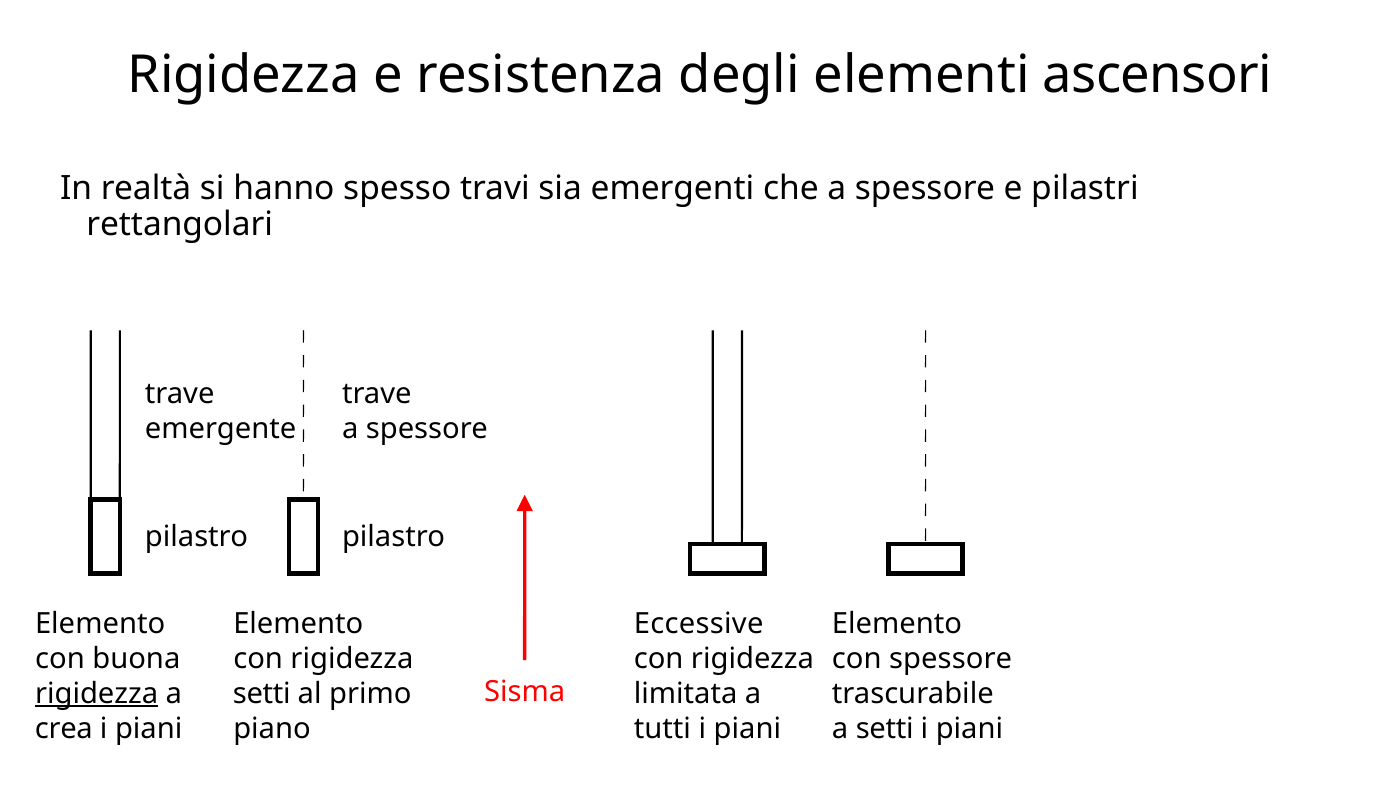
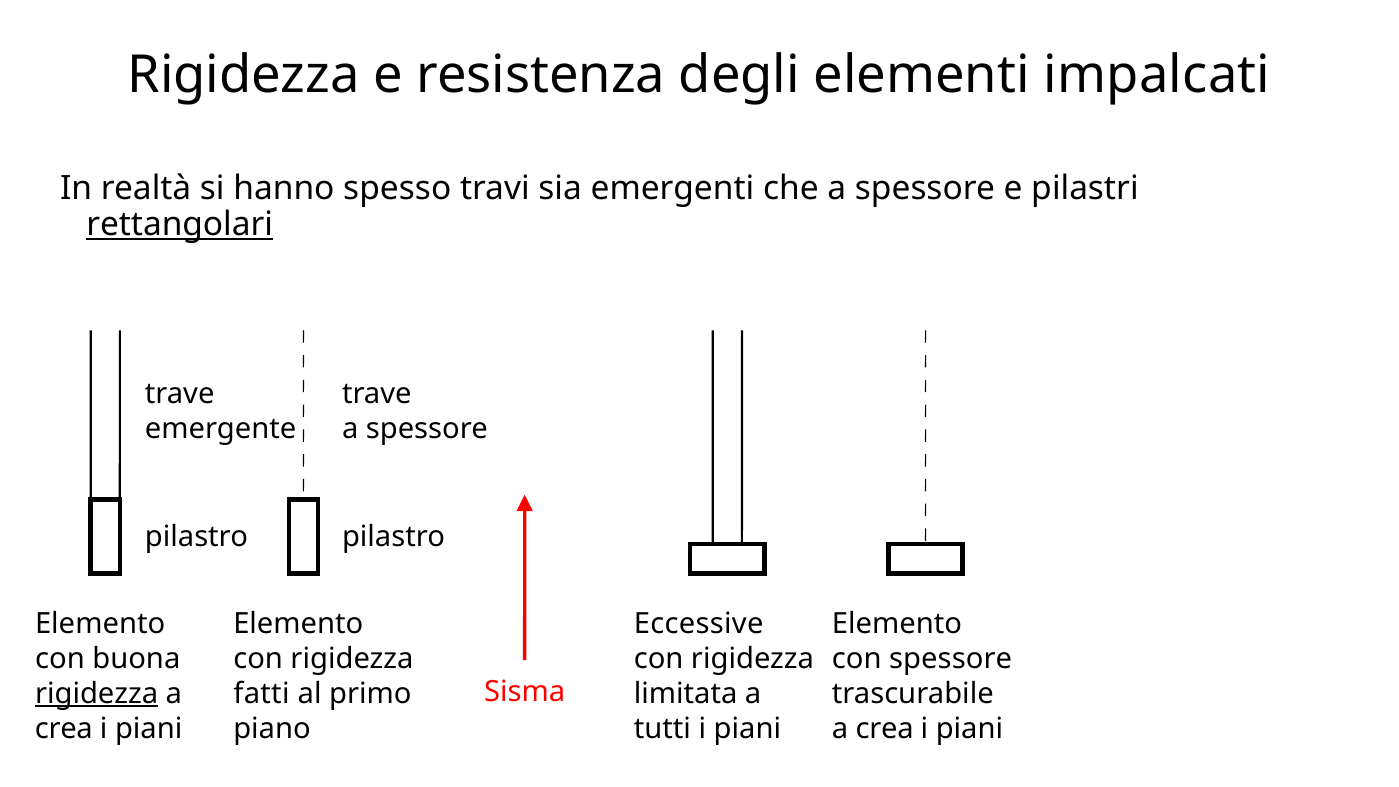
ascensori: ascensori -> impalcati
rettangolari underline: none -> present
setti at (262, 693): setti -> fatti
setti at (885, 728): setti -> crea
